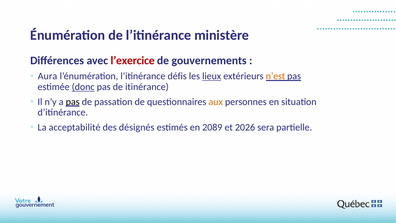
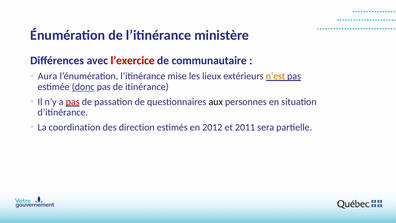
gouvernements: gouvernements -> communautaire
défis: défis -> mise
lieux underline: present -> none
pas at (73, 102) colour: black -> red
aux colour: orange -> black
acceptabilité: acceptabilité -> coordination
désignés: désignés -> direction
2089: 2089 -> 2012
2026: 2026 -> 2011
